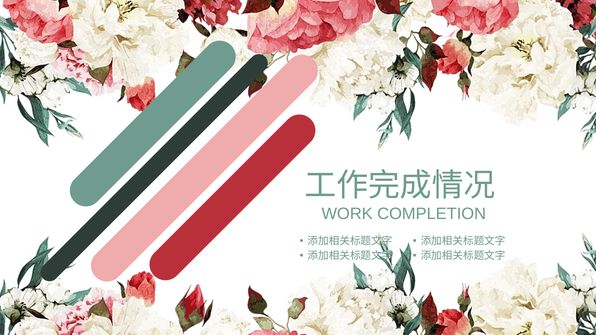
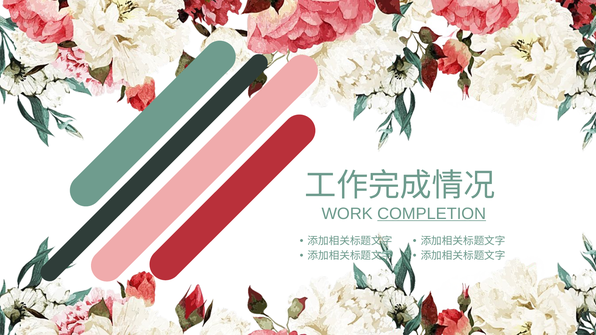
COMPLETION underline: none -> present
